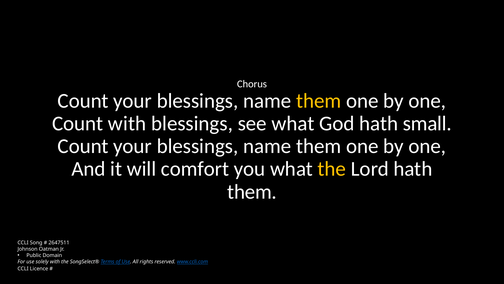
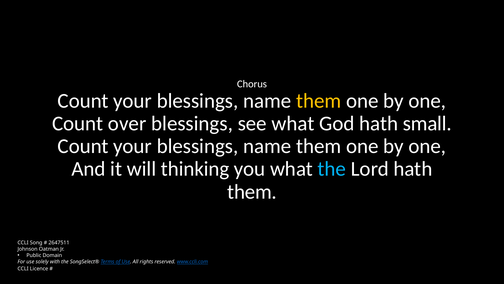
Count with: with -> over
comfort: comfort -> thinking
the at (332, 169) colour: yellow -> light blue
